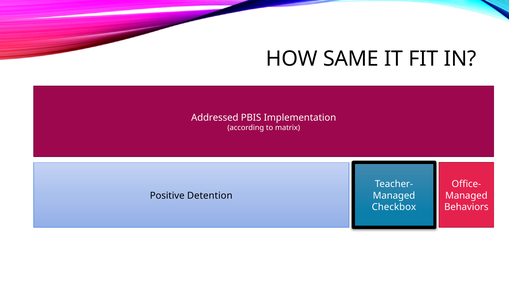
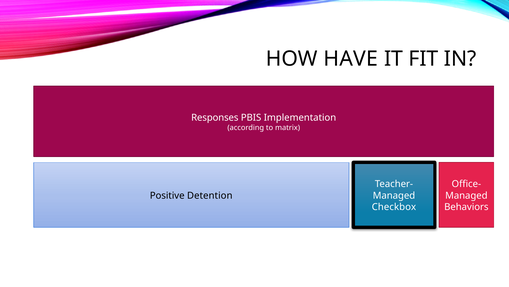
SAME: SAME -> HAVE
Addressed: Addressed -> Responses
